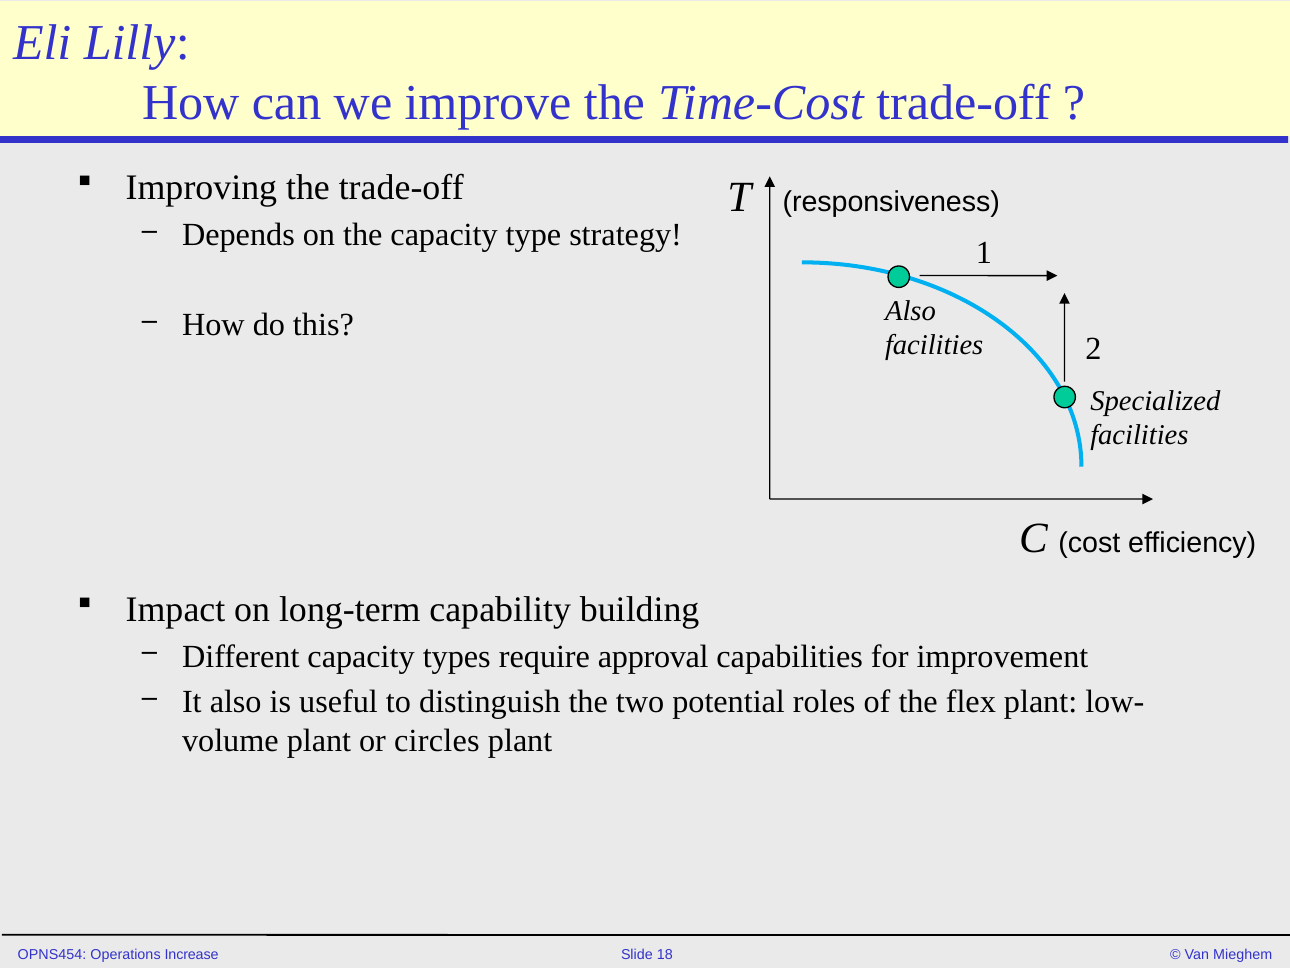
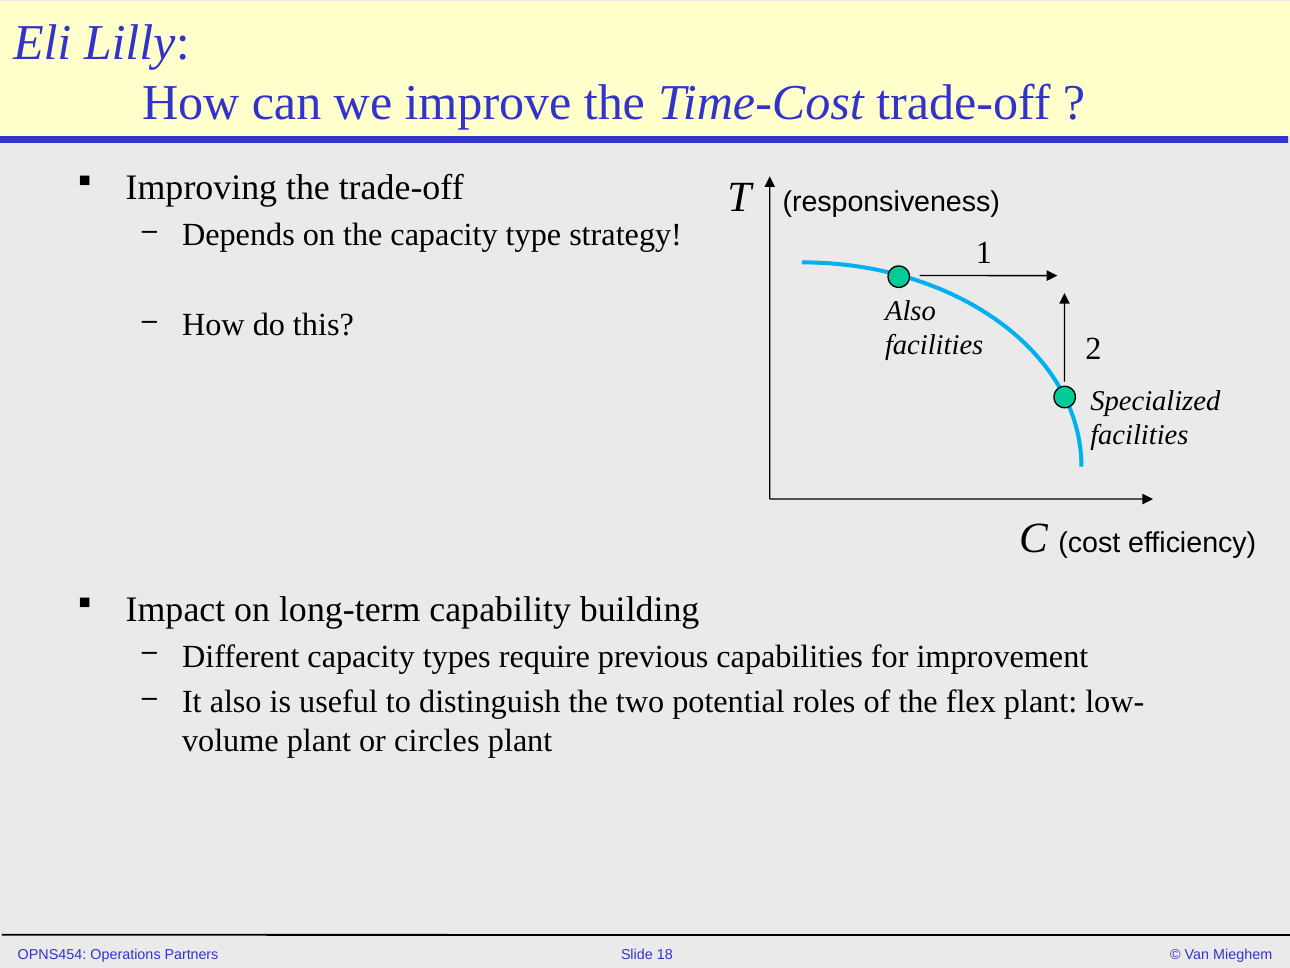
approval: approval -> previous
Increase: Increase -> Partners
